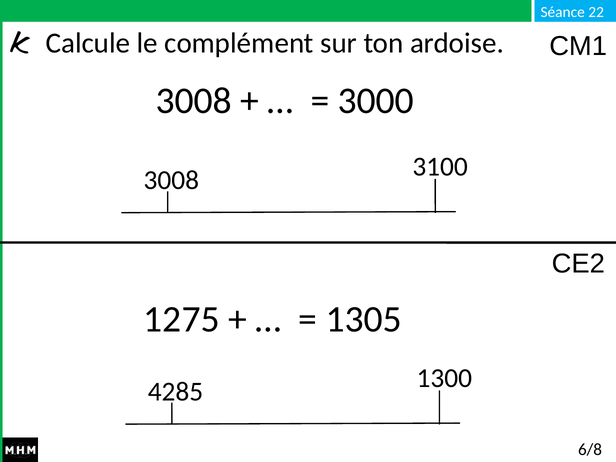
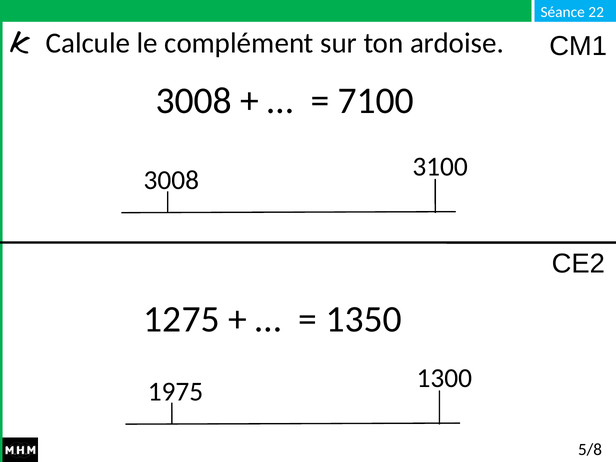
3000: 3000 -> 7100
1305: 1305 -> 1350
4285: 4285 -> 1975
6/8: 6/8 -> 5/8
